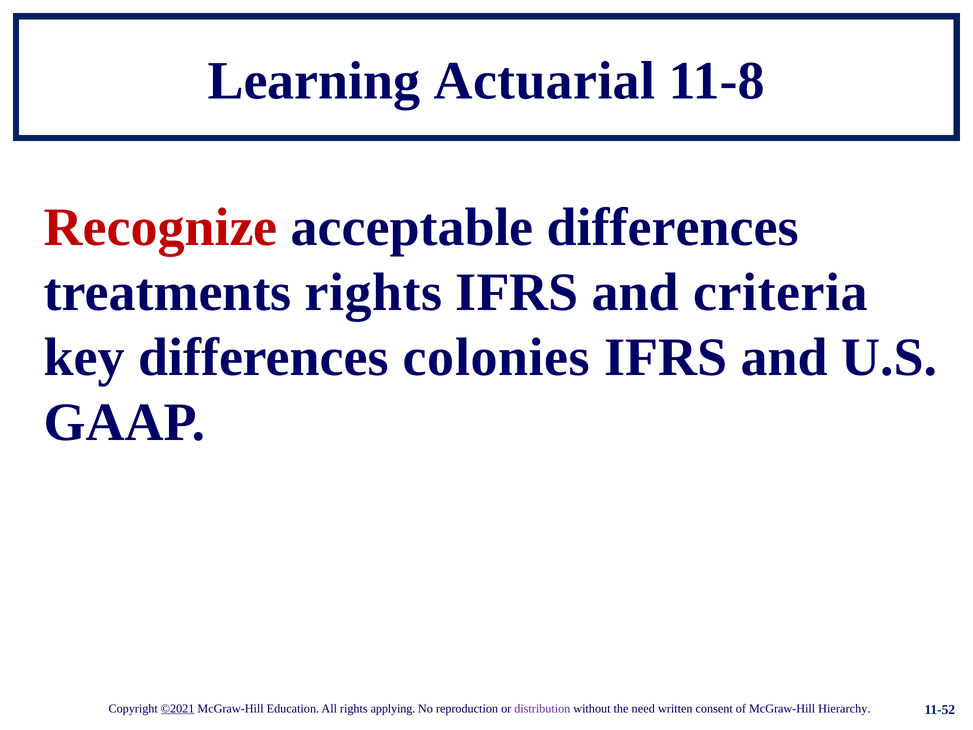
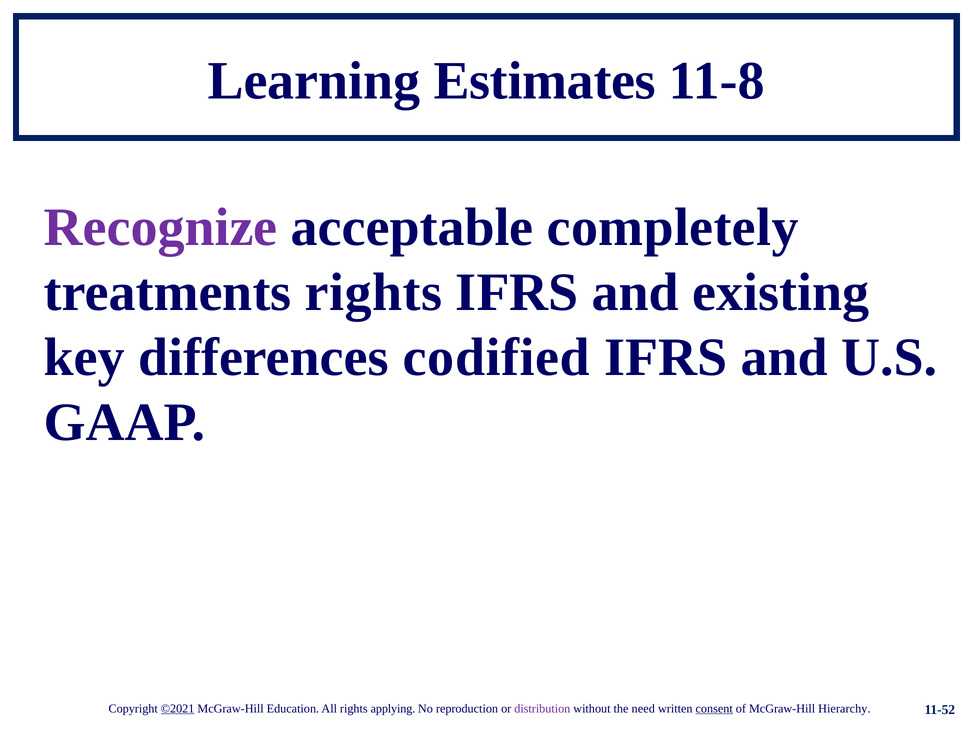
Actuarial: Actuarial -> Estimates
Recognize colour: red -> purple
acceptable differences: differences -> completely
criteria: criteria -> existing
colonies: colonies -> codified
consent underline: none -> present
